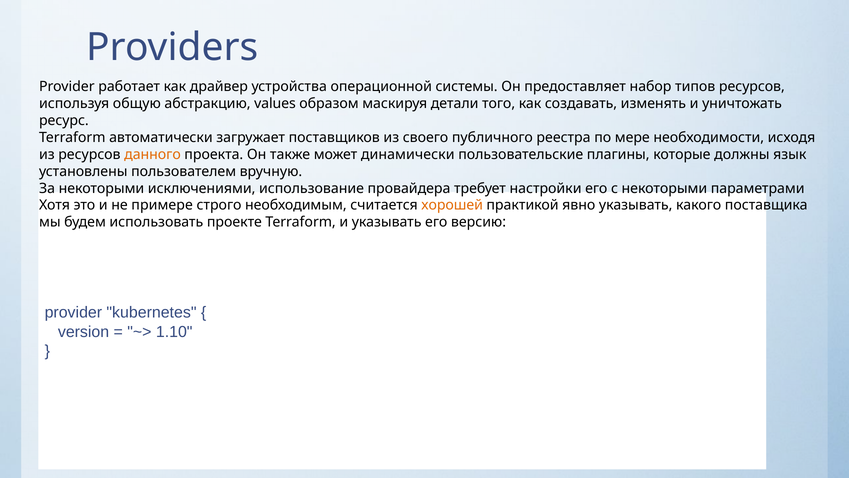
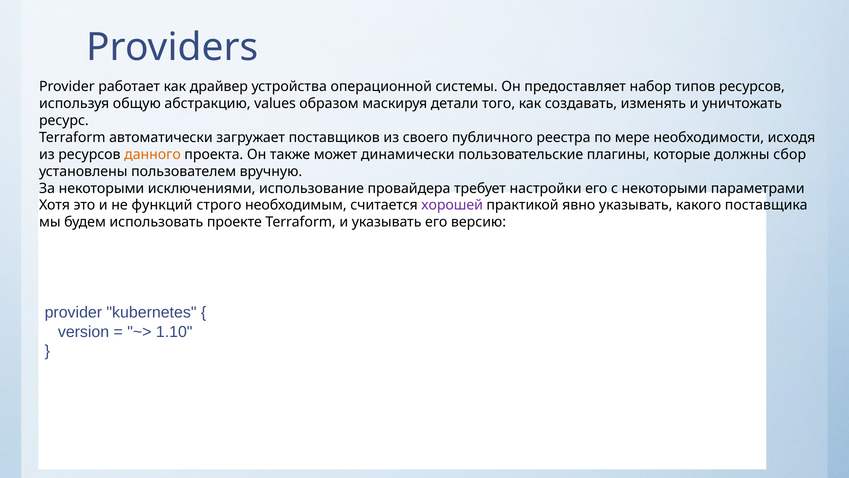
язык: язык -> сбор
примере: примере -> функций
хорошей colour: orange -> purple
